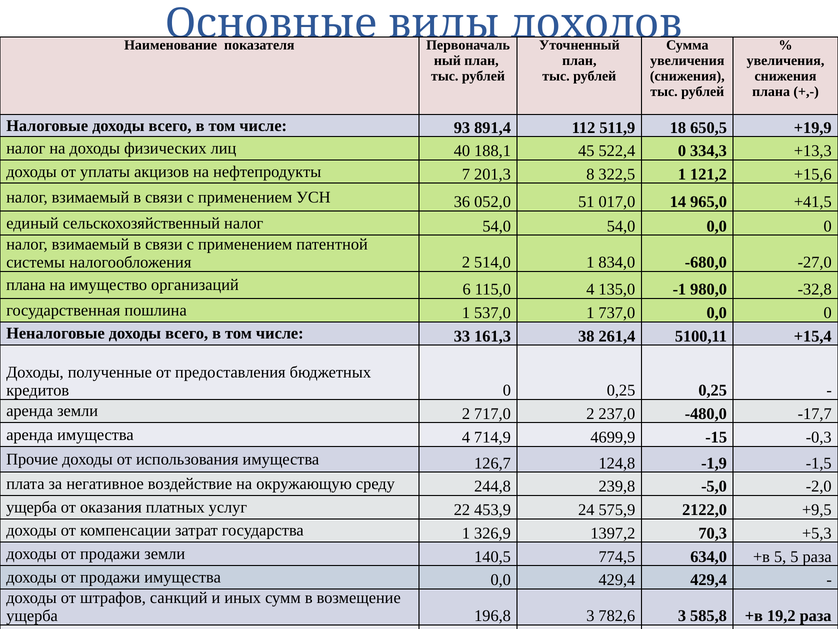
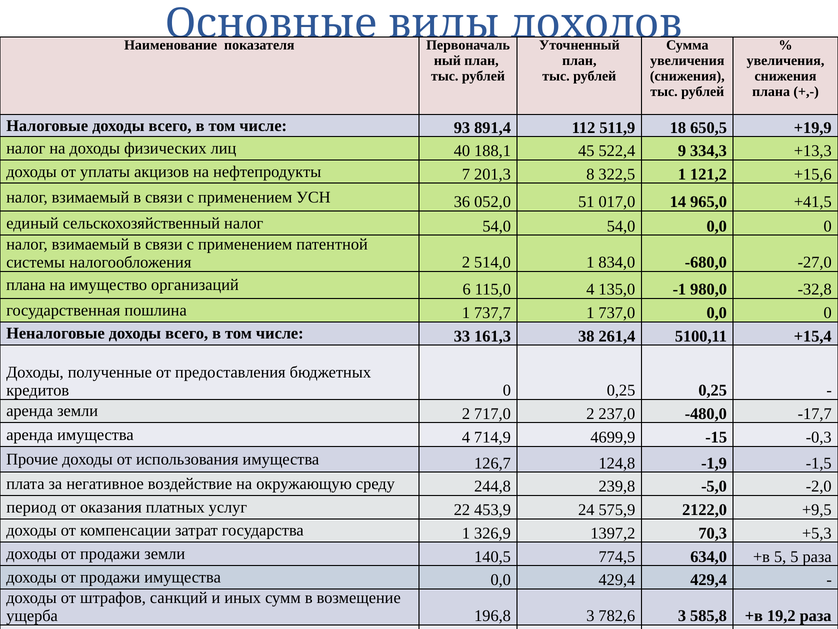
522,4 0: 0 -> 9
537,0: 537,0 -> 737,7
ущерба at (32, 507): ущерба -> период
